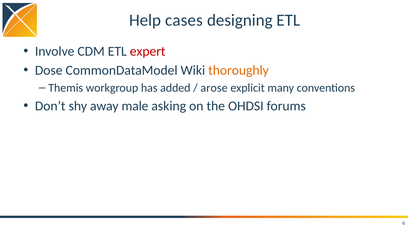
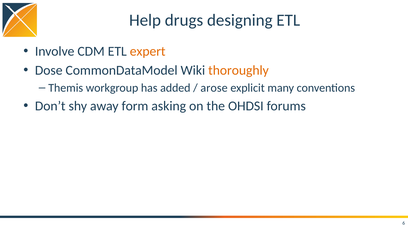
cases: cases -> drugs
expert colour: red -> orange
male: male -> form
